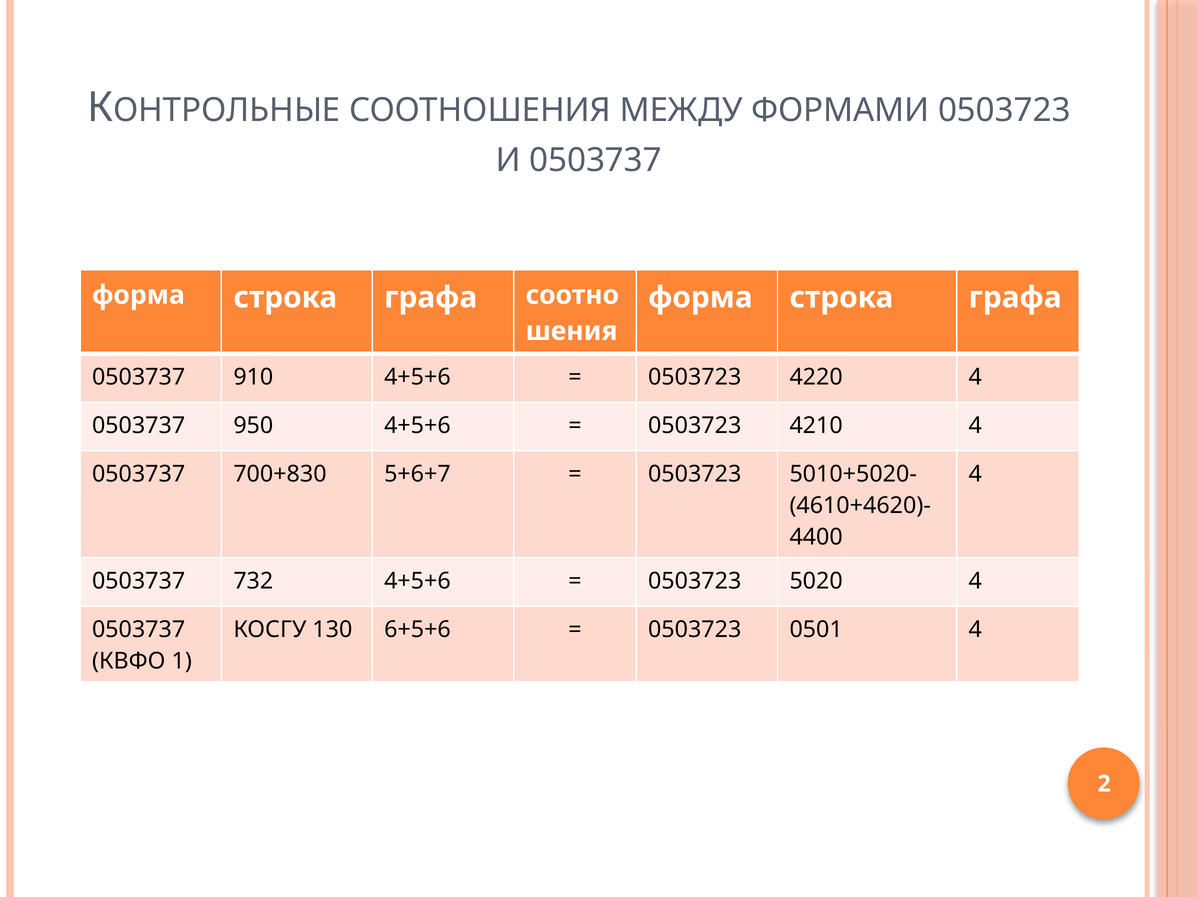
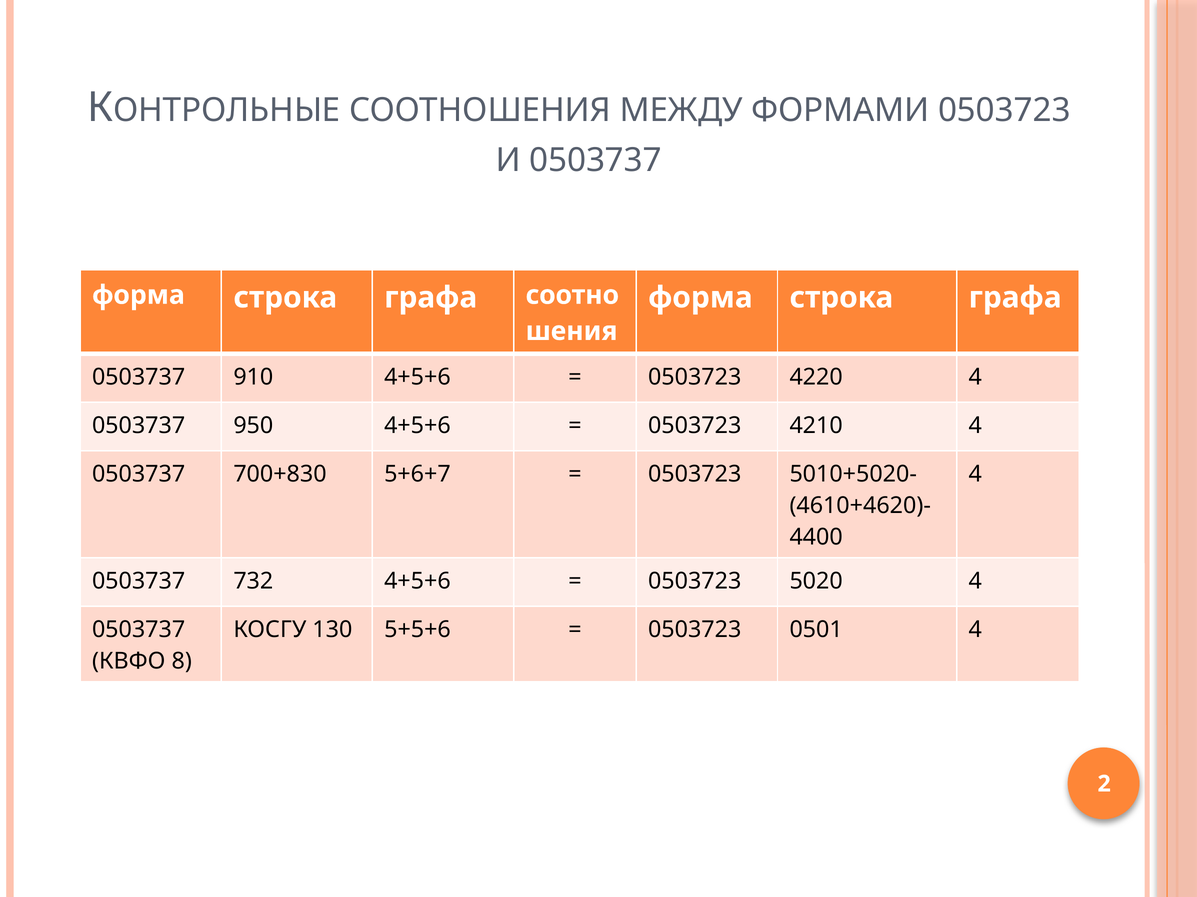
6+5+6: 6+5+6 -> 5+5+6
1: 1 -> 8
